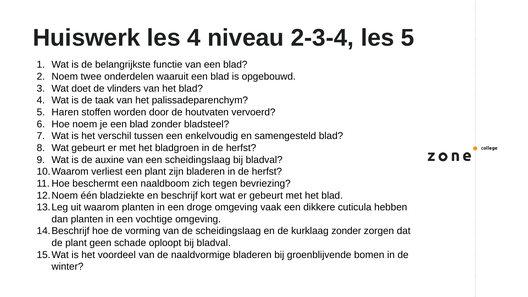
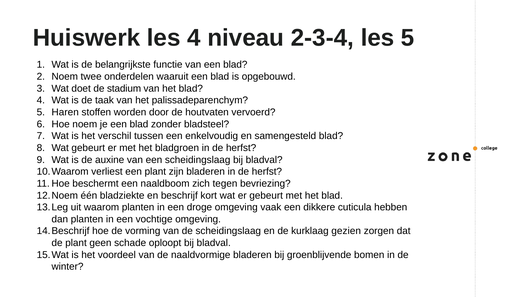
vlinders: vlinders -> stadium
kurklaag zonder: zonder -> gezien
